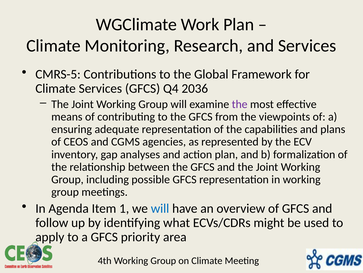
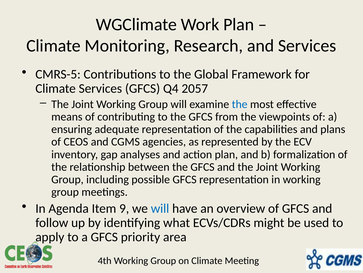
2036: 2036 -> 2057
the at (240, 104) colour: purple -> blue
1: 1 -> 9
